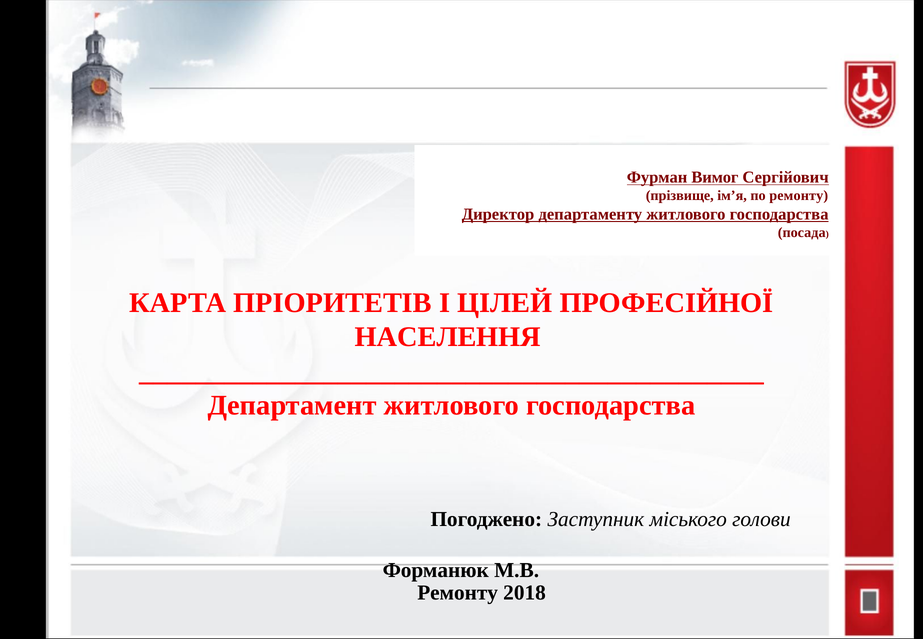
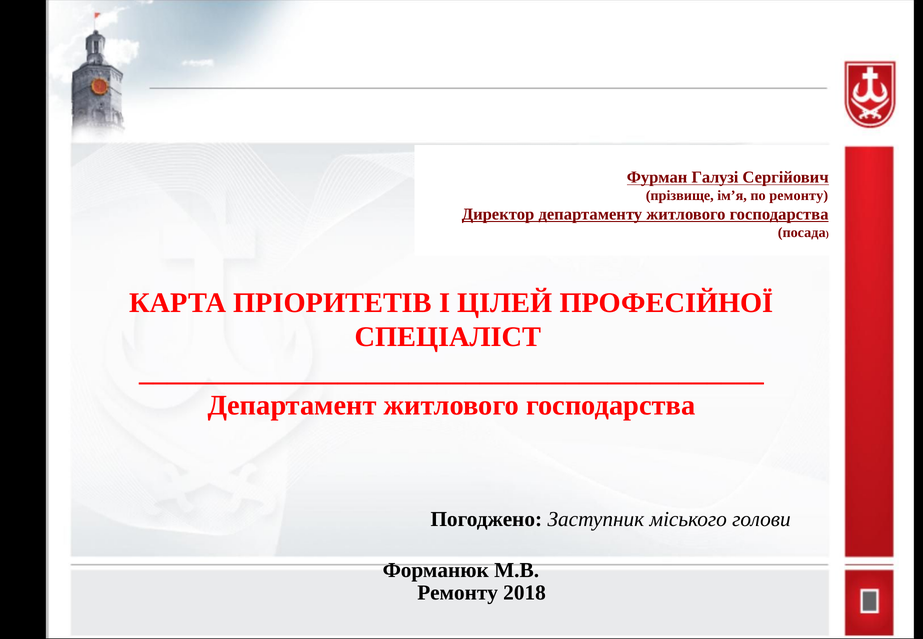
Вимог: Вимог -> Галузі
НАСЕЛЕННЯ: НАСЕЛЕННЯ -> СПЕЦІАЛІСТ
